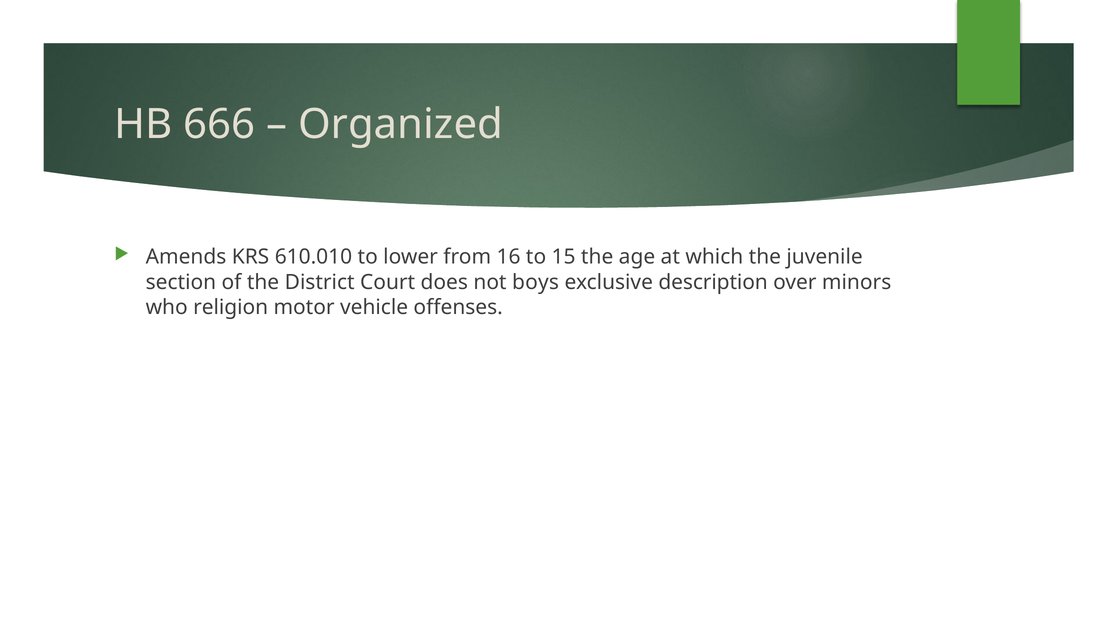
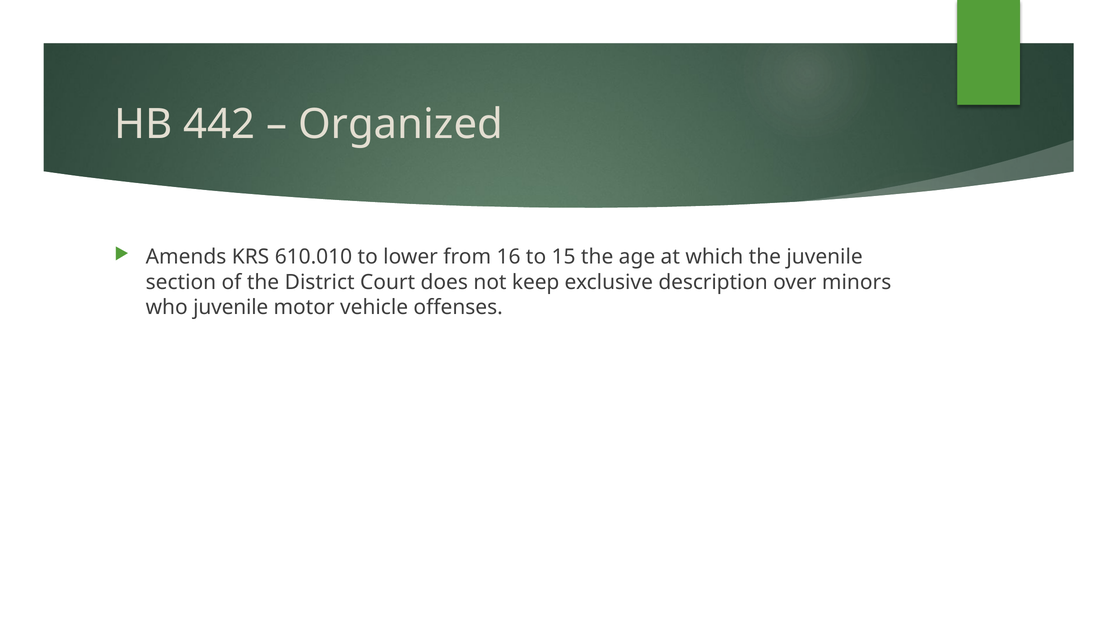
666: 666 -> 442
boys: boys -> keep
who religion: religion -> juvenile
